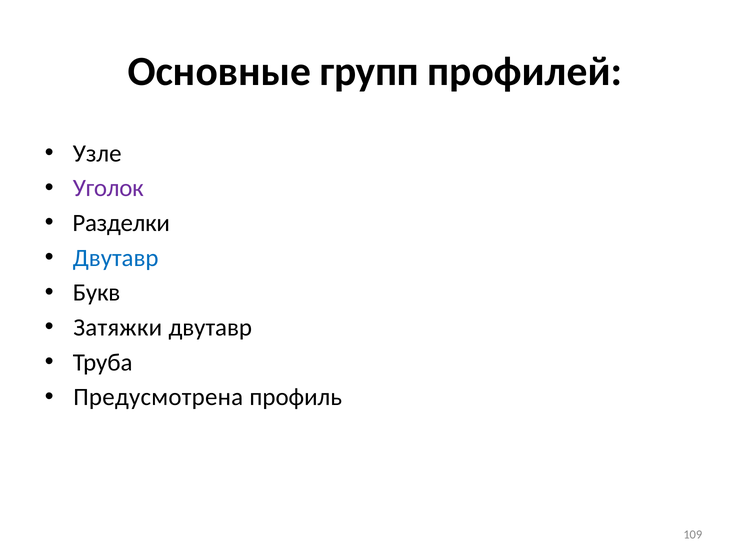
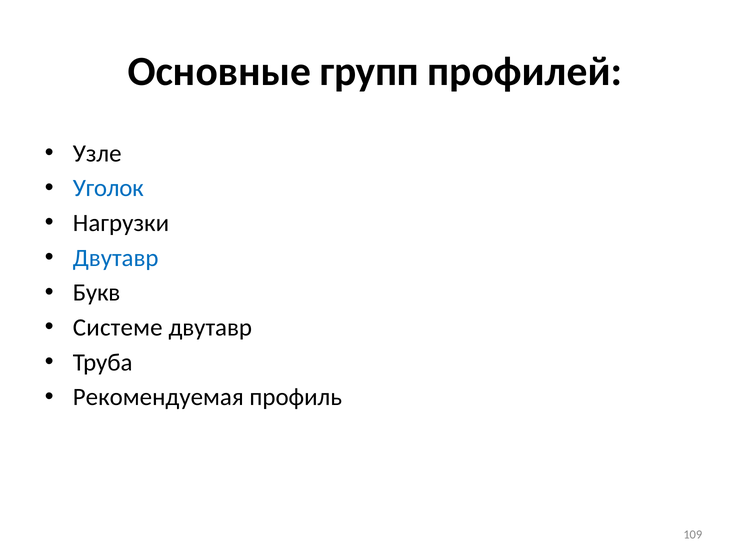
Уголок colour: purple -> blue
Разделки: Разделки -> Нагрузки
Затяжки: Затяжки -> Системе
Предусмотрена: Предусмотрена -> Рекомендуемая
